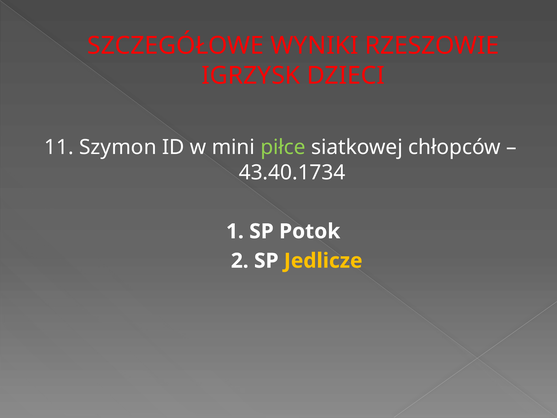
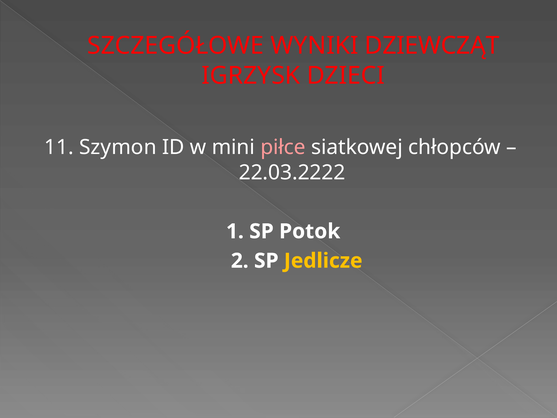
RZESZOWIE: RZESZOWIE -> DZIEWCZĄT
piłce colour: light green -> pink
43.40.1734: 43.40.1734 -> 22.03.2222
